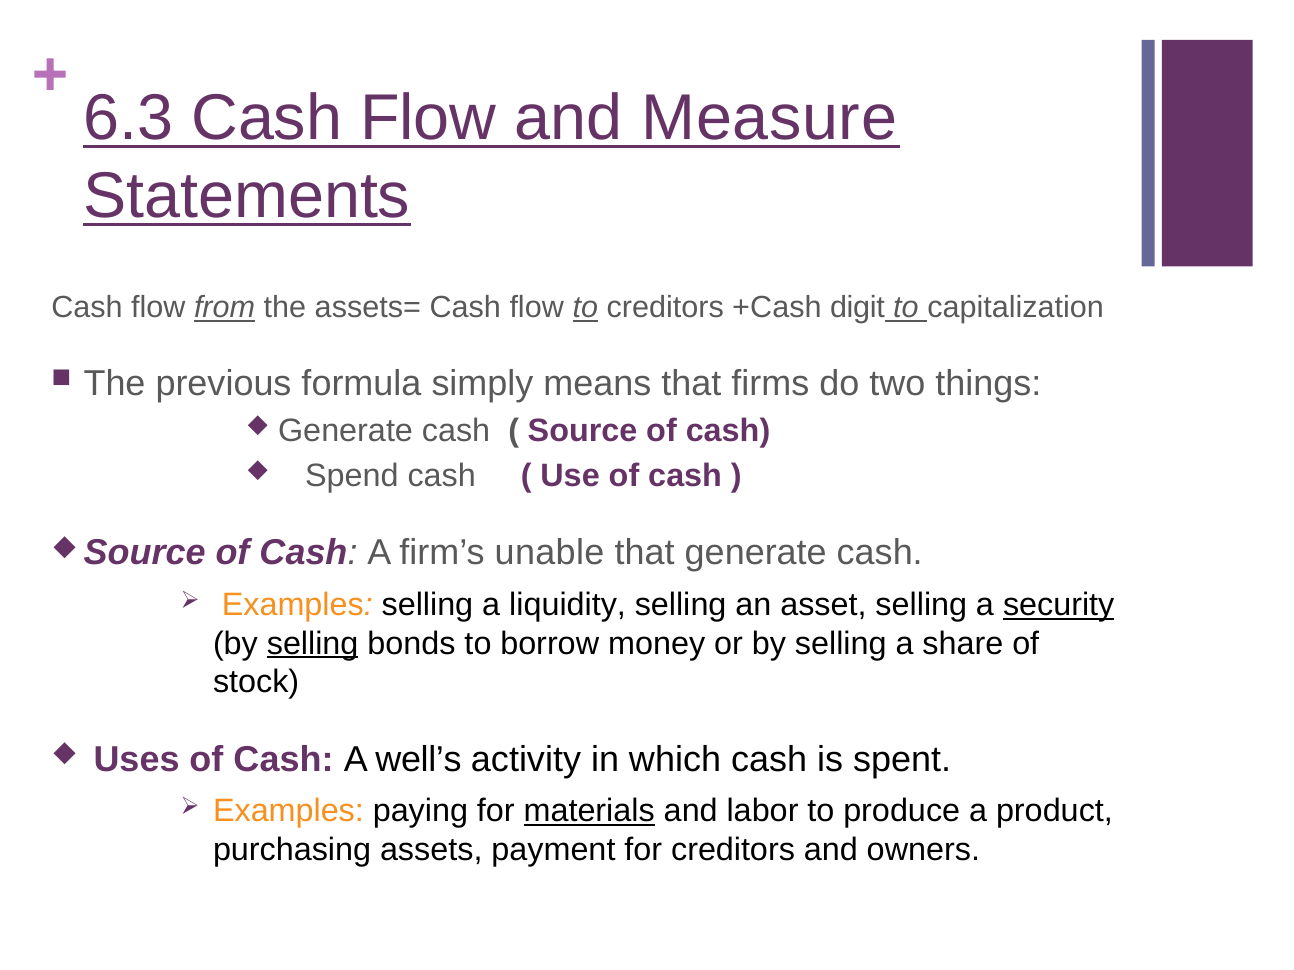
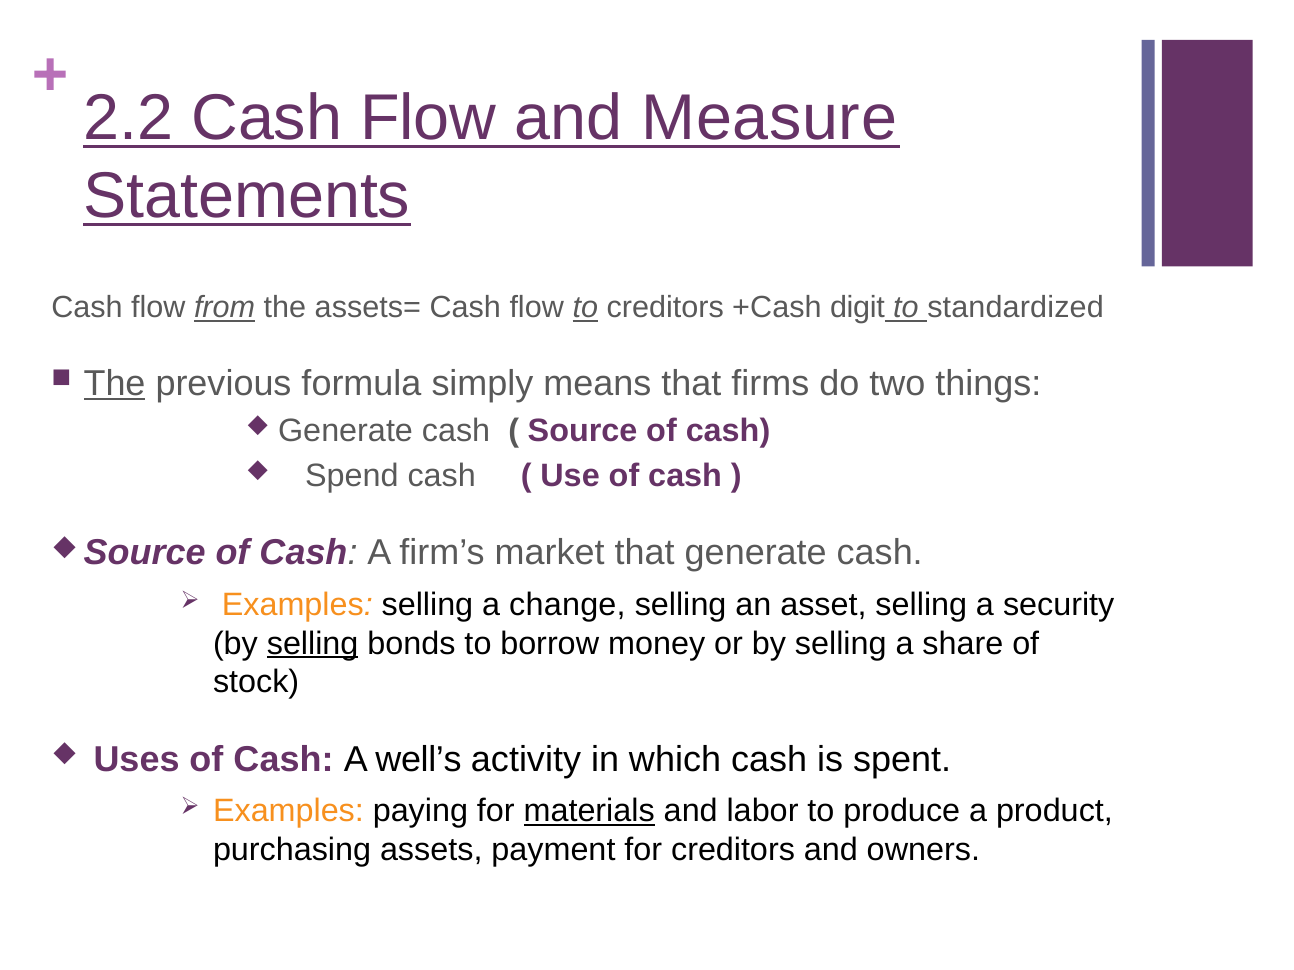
6.3: 6.3 -> 2.2
capitalization: capitalization -> standardized
The at (115, 384) underline: none -> present
unable: unable -> market
liquidity: liquidity -> change
security underline: present -> none
